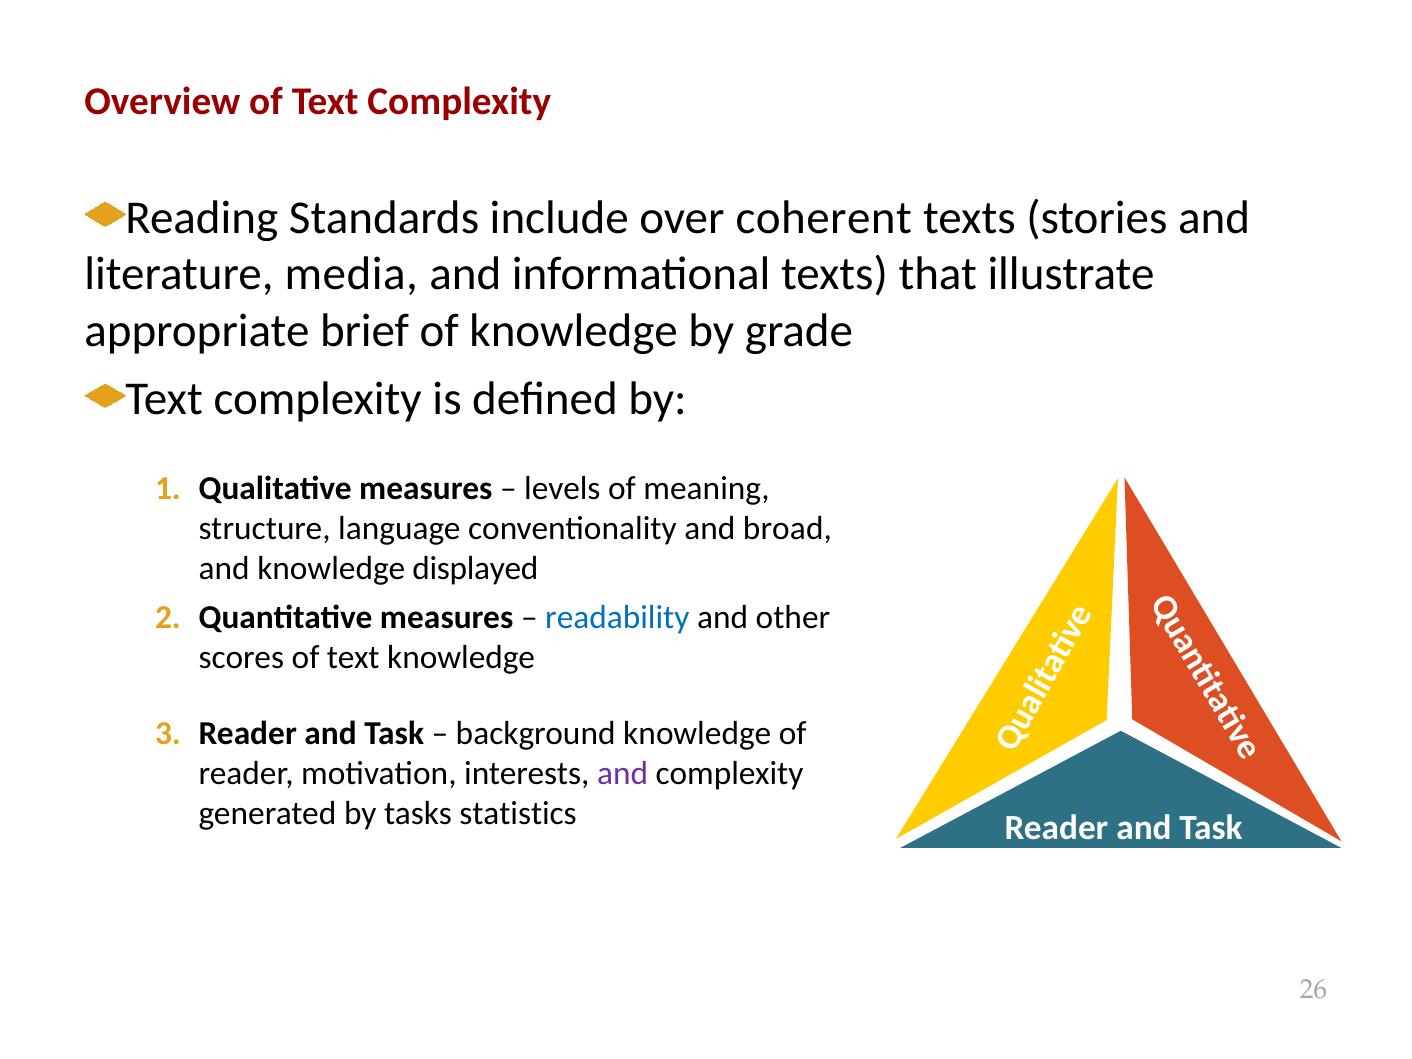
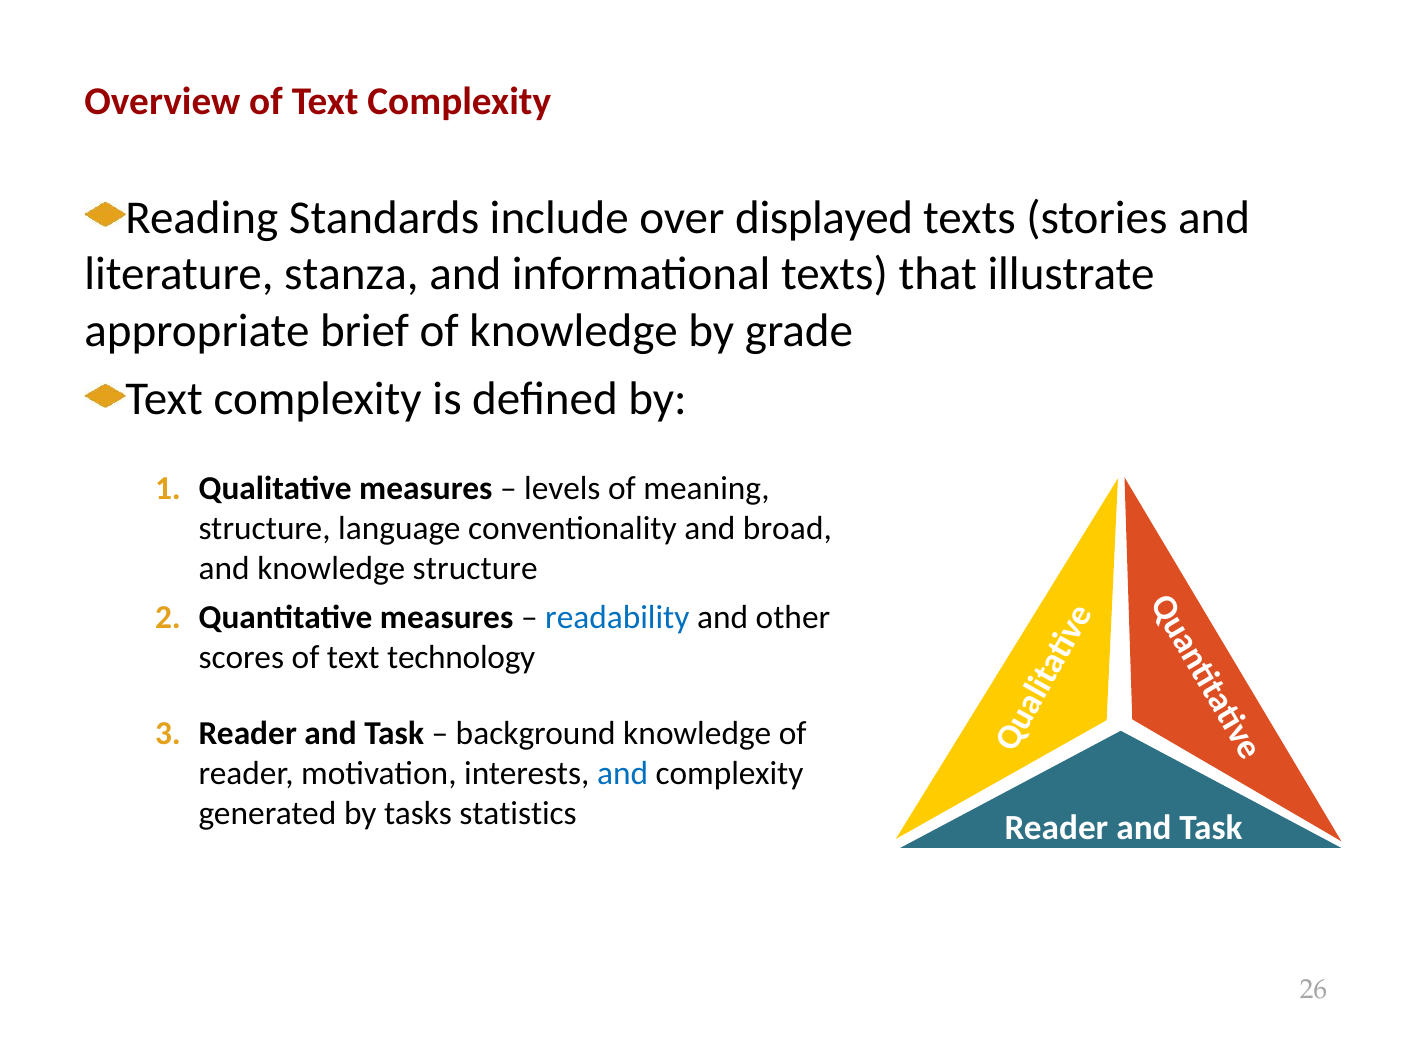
coherent: coherent -> displayed
media: media -> stanza
knowledge displayed: displayed -> structure
text knowledge: knowledge -> technology
and at (623, 773) colour: purple -> blue
